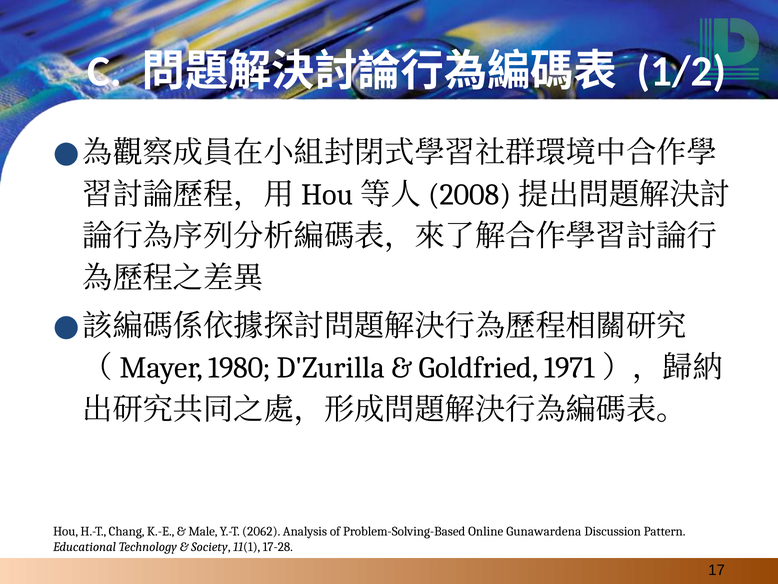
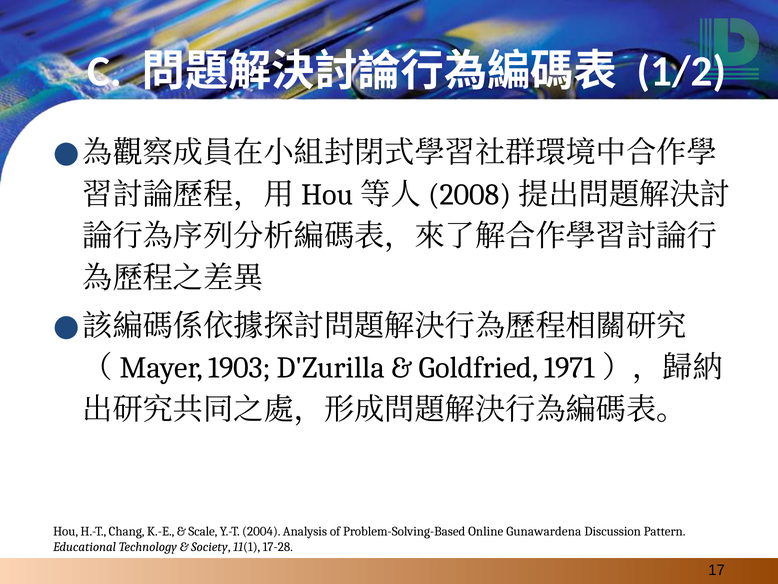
1980: 1980 -> 1903
Male: Male -> Scale
2062: 2062 -> 2004
